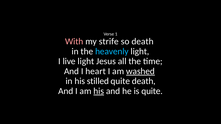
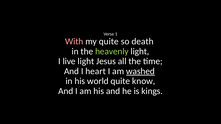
my strife: strife -> quite
heavenly colour: light blue -> light green
stilled: stilled -> world
quite death: death -> know
his at (99, 91) underline: present -> none
is quite: quite -> kings
